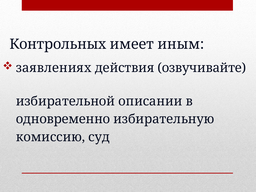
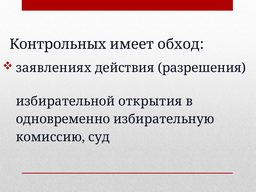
иным: иным -> обход
озвучивайте: озвучивайте -> разрешения
описании: описании -> открытия
